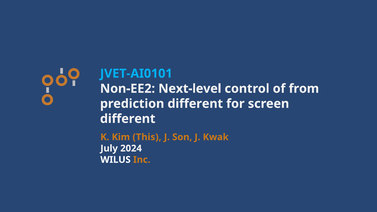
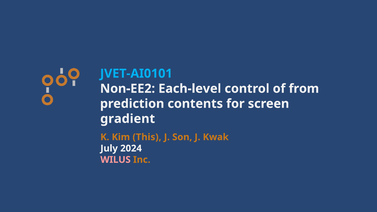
Next-level: Next-level -> Each-level
prediction different: different -> contents
different at (128, 119): different -> gradient
WILUS colour: white -> pink
